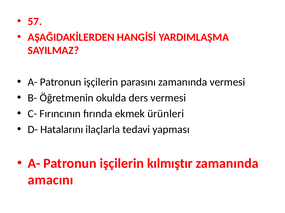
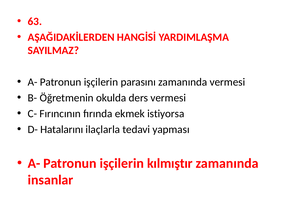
57: 57 -> 63
ürünleri: ürünleri -> istiyorsa
amacını: amacını -> insanlar
